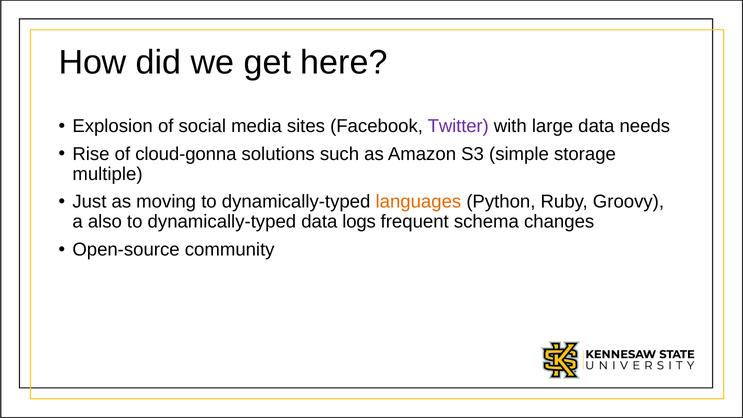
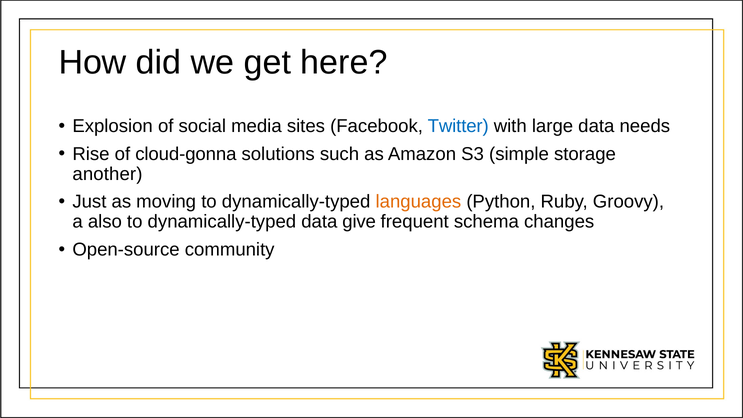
Twitter colour: purple -> blue
multiple: multiple -> another
logs: logs -> give
